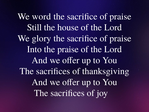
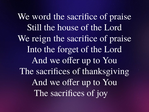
glory: glory -> reign
the praise: praise -> forget
